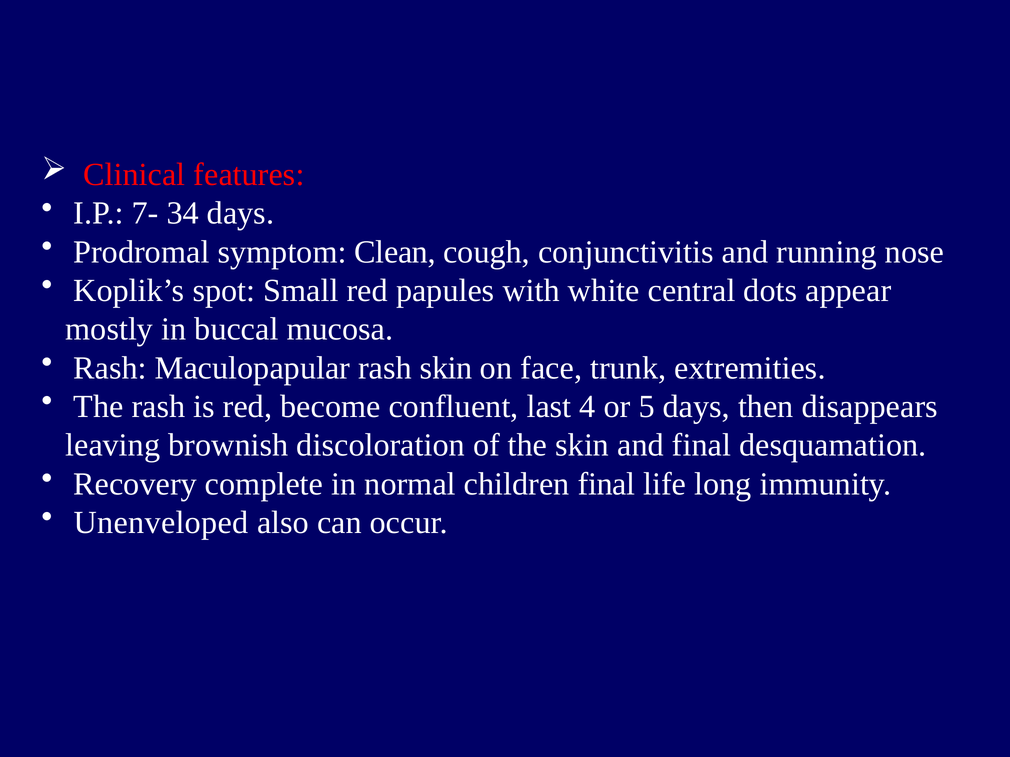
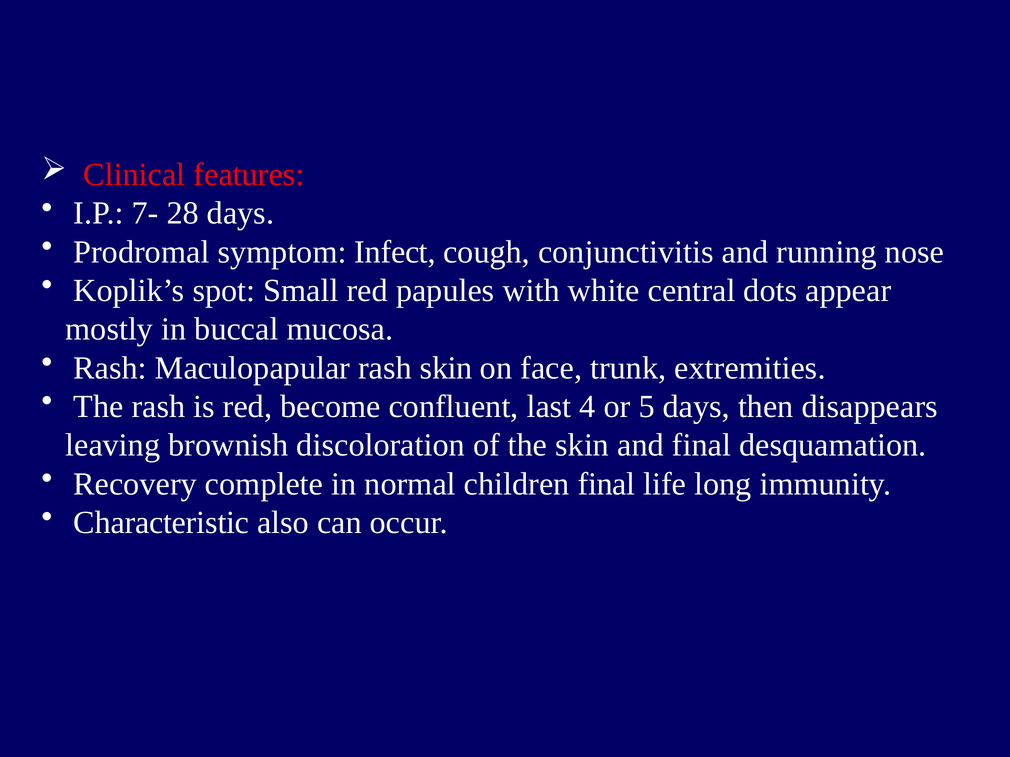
34: 34 -> 28
Clean: Clean -> Infect
Unenveloped: Unenveloped -> Characteristic
